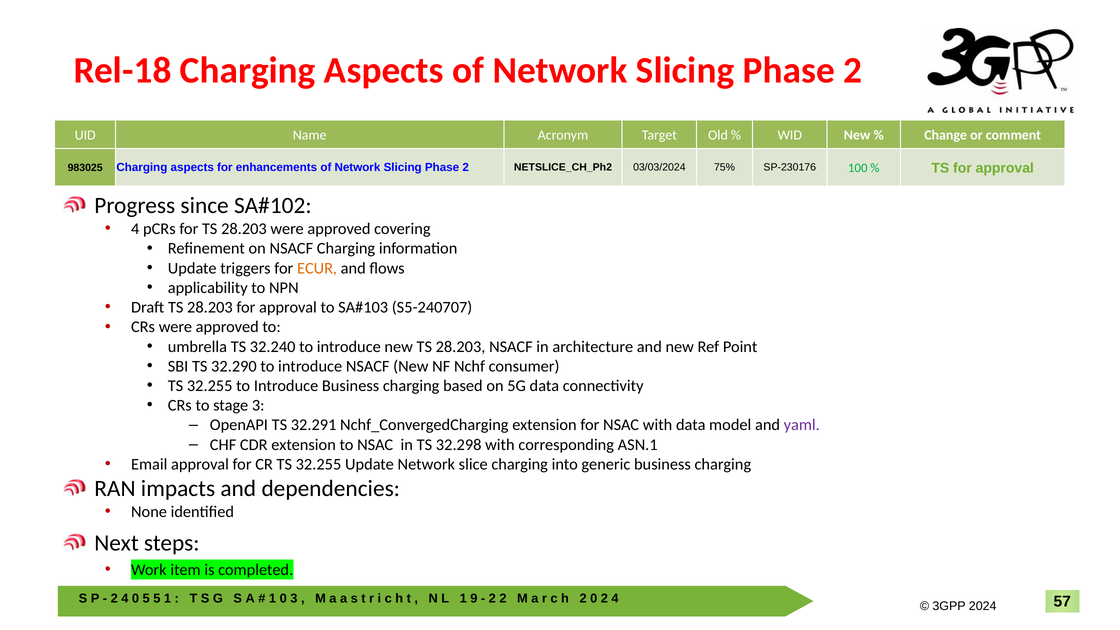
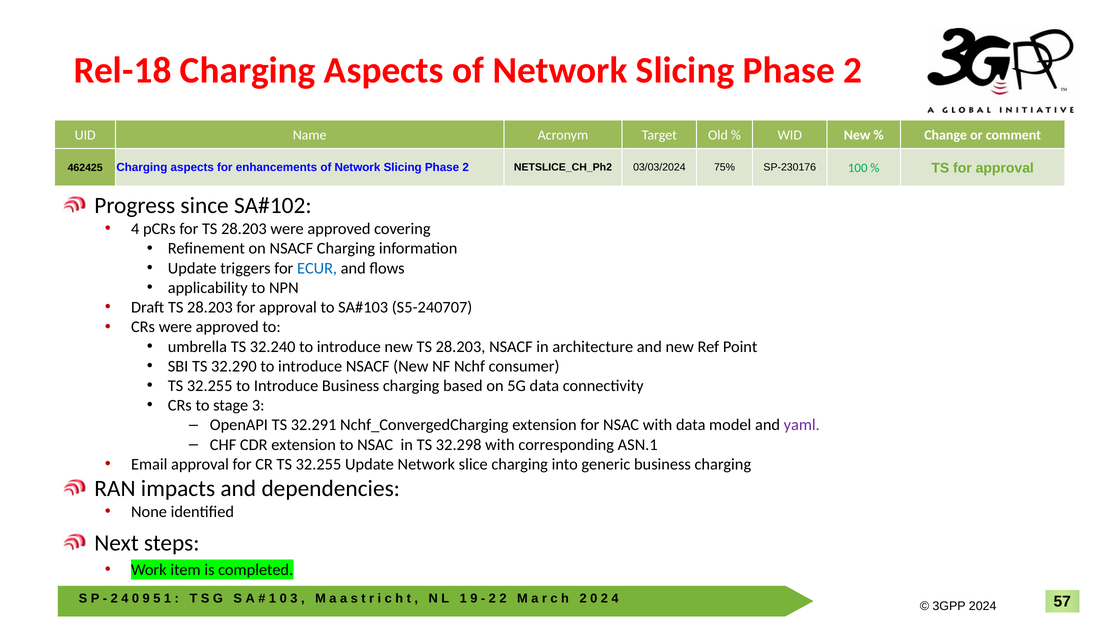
983025: 983025 -> 462425
ECUR colour: orange -> blue
5 at (146, 598): 5 -> 9
